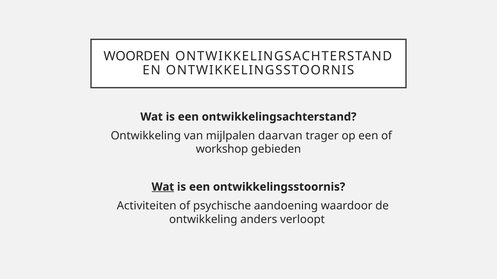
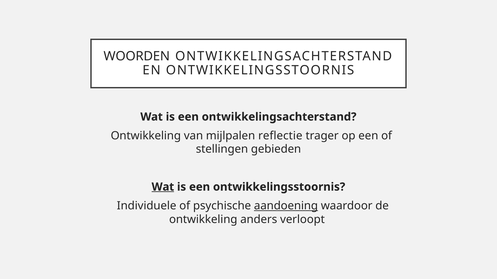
daarvan: daarvan -> reflectie
workshop: workshop -> stellingen
Activiteiten: Activiteiten -> Individuele
aandoening underline: none -> present
